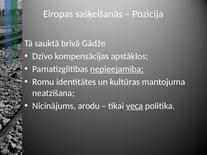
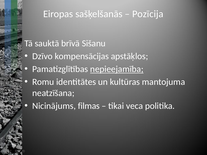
Gādže: Gādže -> Sišanu
arodu: arodu -> filmas
veca underline: present -> none
